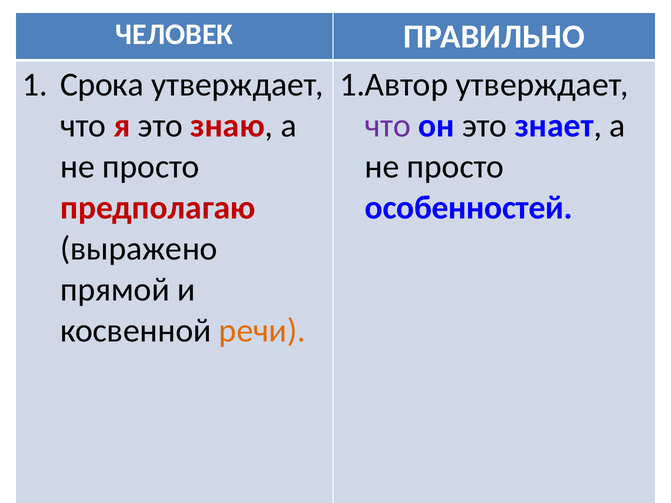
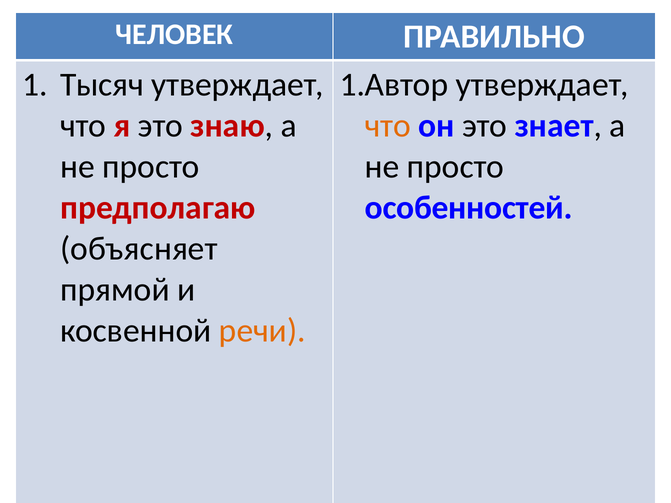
Срока: Срока -> Тысяч
что at (388, 126) colour: purple -> orange
выражено: выражено -> объясняет
